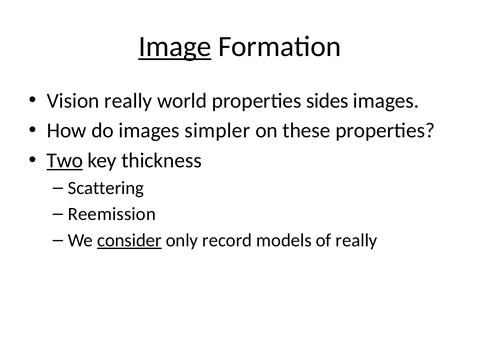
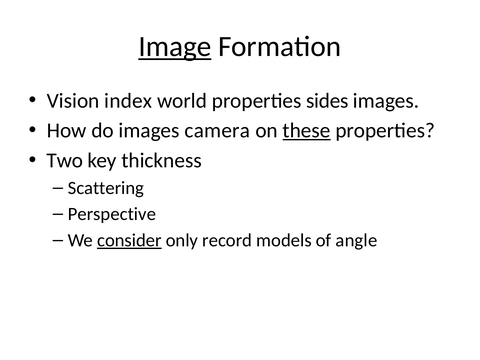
Vision really: really -> index
simpler: simpler -> camera
these underline: none -> present
Two underline: present -> none
Reemission: Reemission -> Perspective
of really: really -> angle
